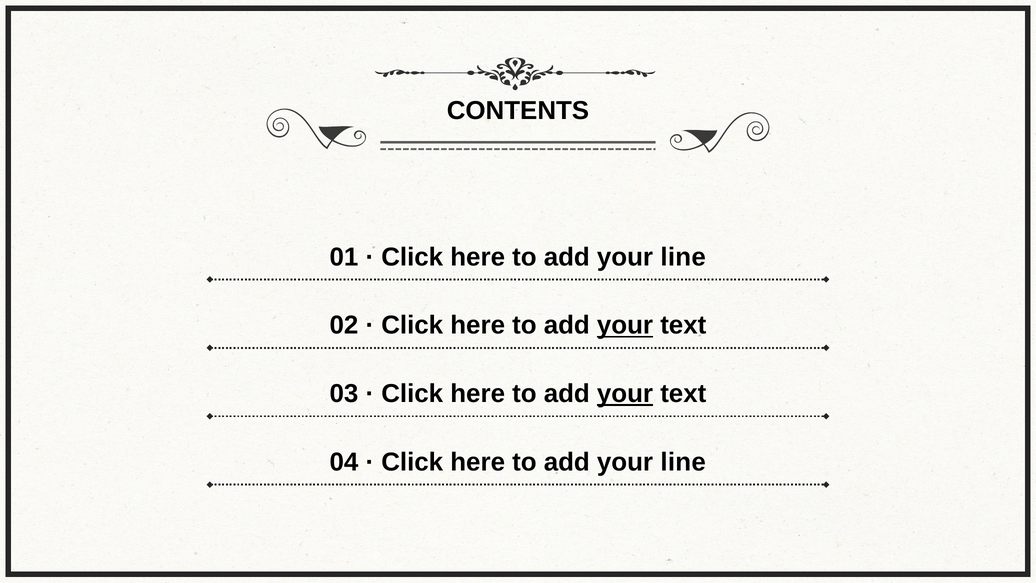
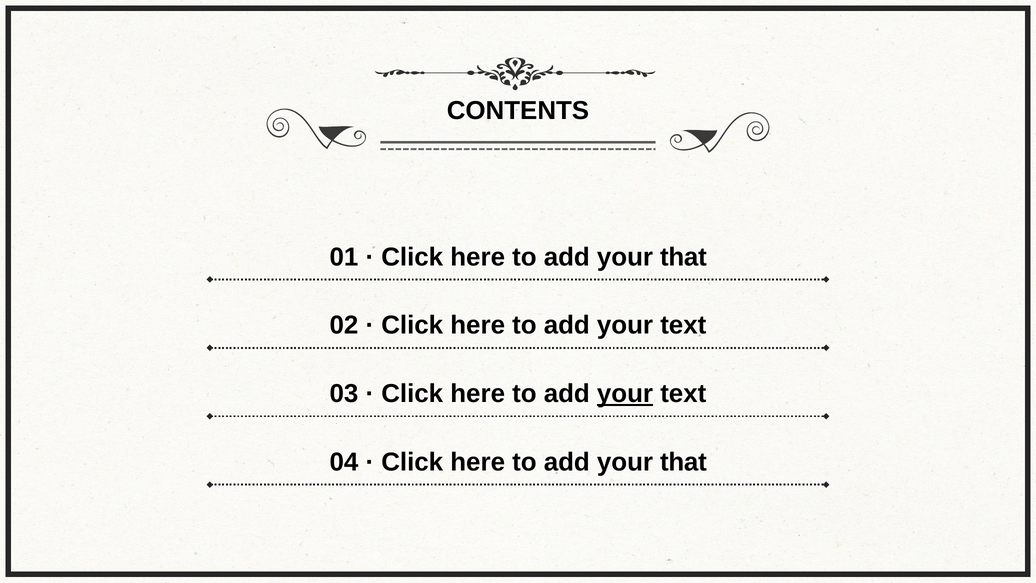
line at (683, 257): line -> that
your at (625, 325) underline: present -> none
line at (683, 462): line -> that
